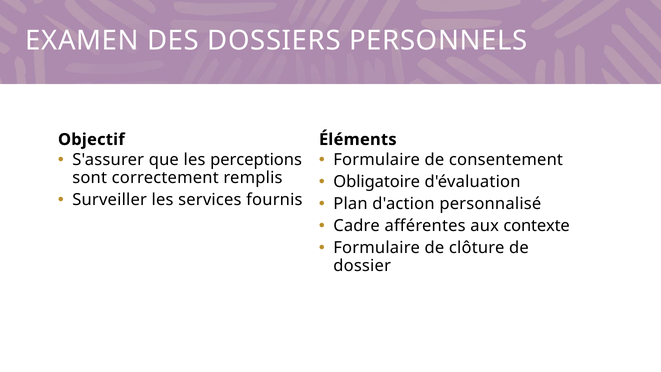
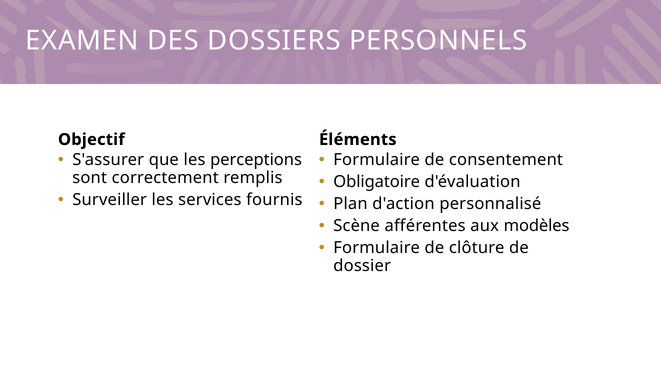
Cadre: Cadre -> Scène
contexte: contexte -> modèles
